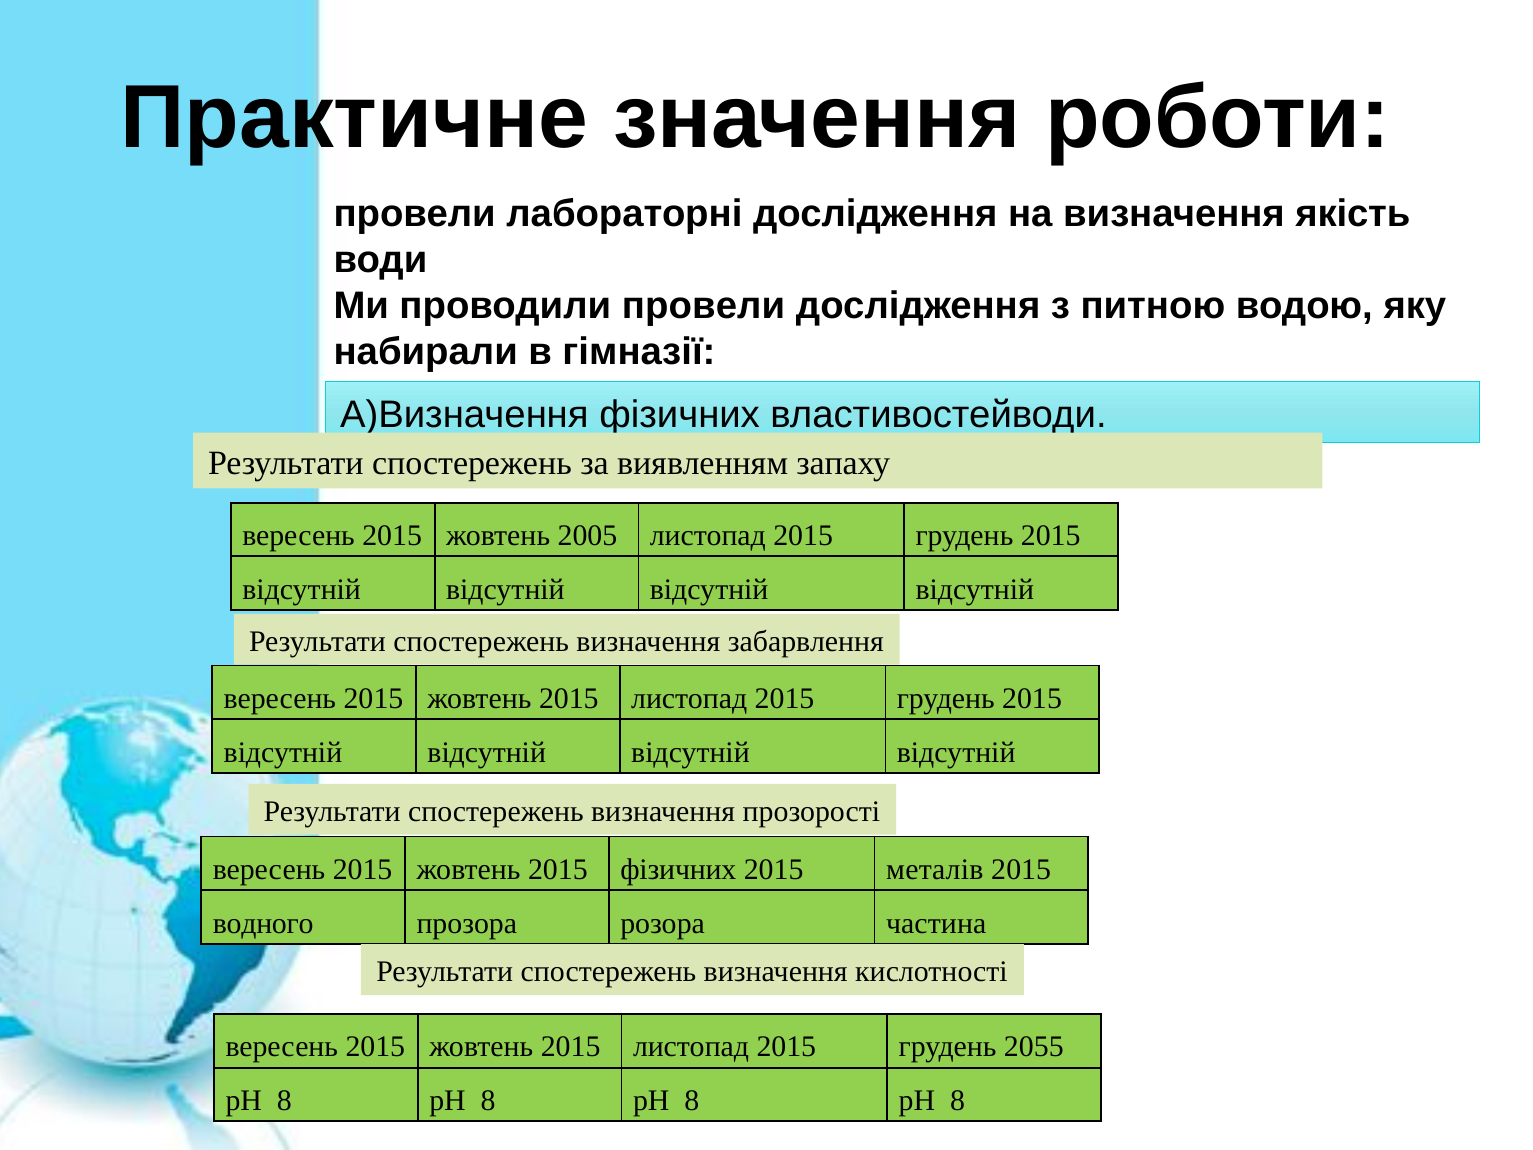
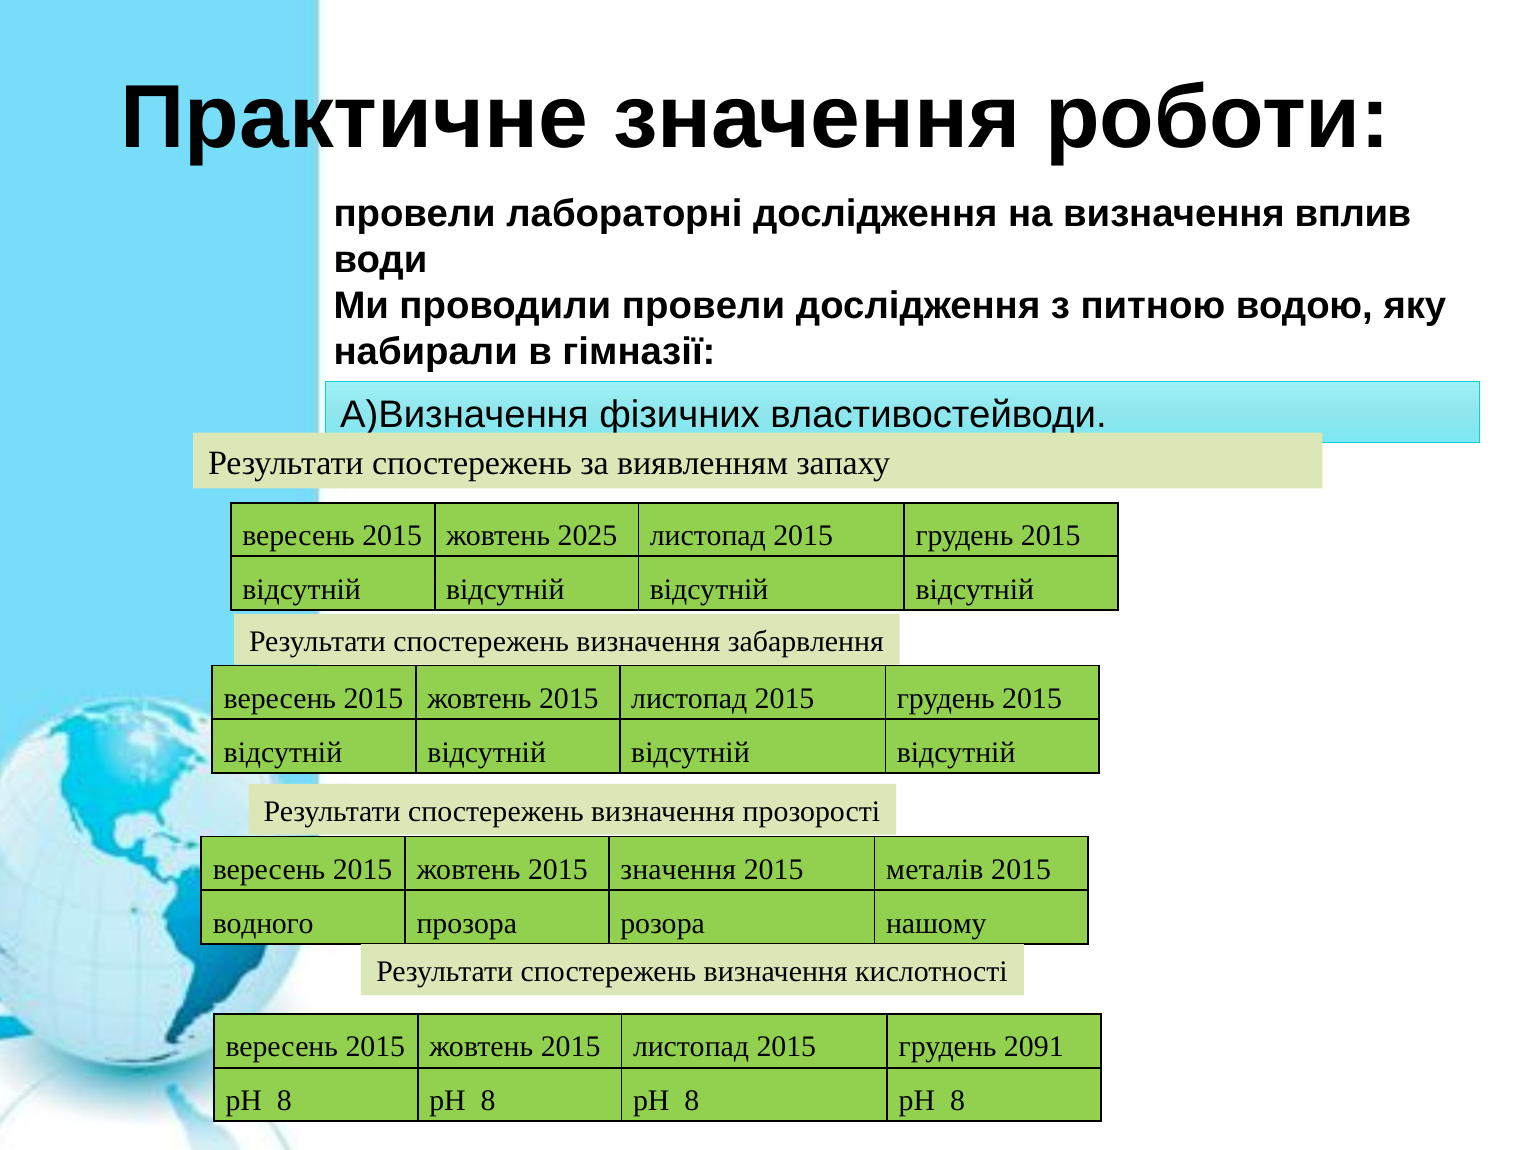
якість: якість -> вплив
2005: 2005 -> 2025
2015 фізичних: фізичних -> значення
частина: частина -> нашому
2055: 2055 -> 2091
